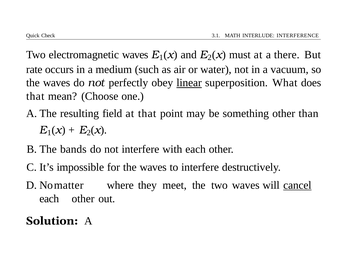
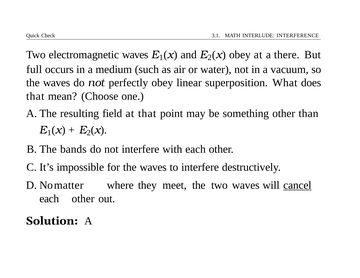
must at (240, 55): must -> obey
rate: rate -> full
linear underline: present -> none
